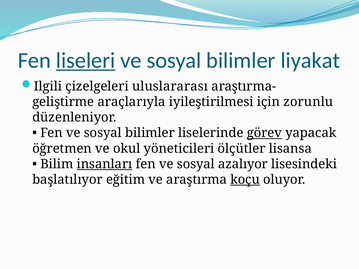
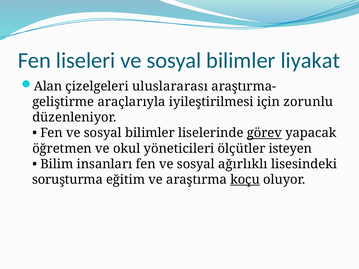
liseleri underline: present -> none
Ilgili: Ilgili -> Alan
lisansa: lisansa -> isteyen
insanları underline: present -> none
azalıyor: azalıyor -> ağırlıklı
başlatılıyor: başlatılıyor -> soruşturma
